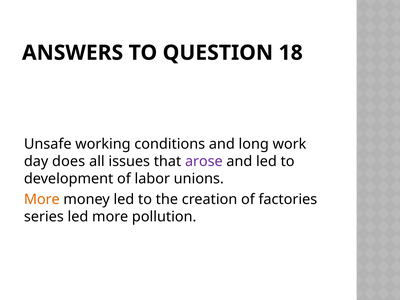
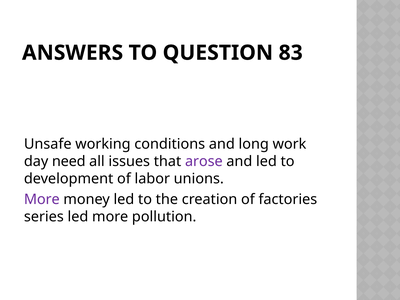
18: 18 -> 83
does: does -> need
More at (42, 199) colour: orange -> purple
